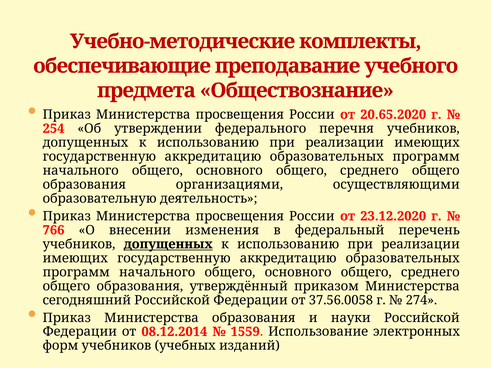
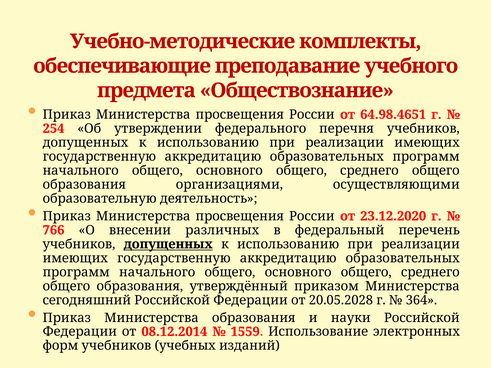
20.65.2020: 20.65.2020 -> 64.98.4651
изменения: изменения -> различных
37.56.0058: 37.56.0058 -> 20.05.2028
274: 274 -> 364
